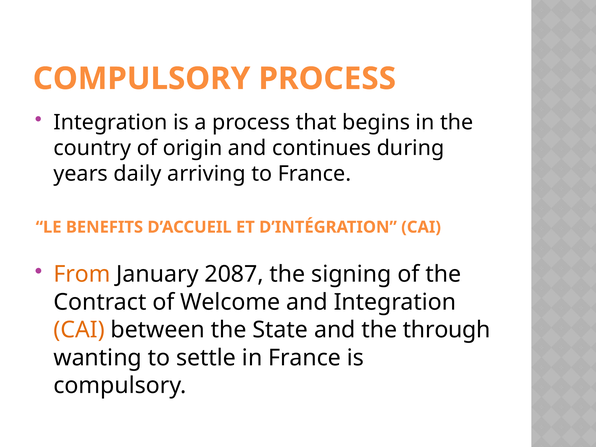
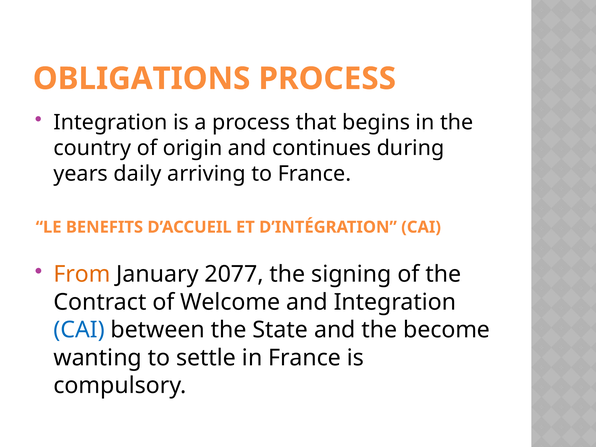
COMPULSORY at (142, 79): COMPULSORY -> OBLIGATIONS
2087: 2087 -> 2077
CAI at (79, 330) colour: orange -> blue
through: through -> become
